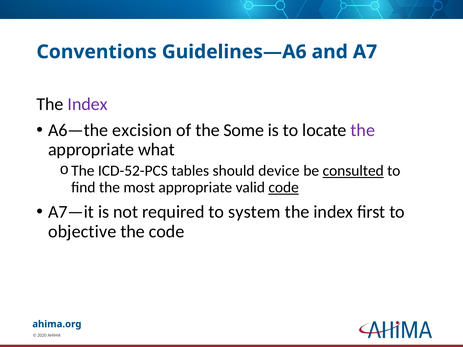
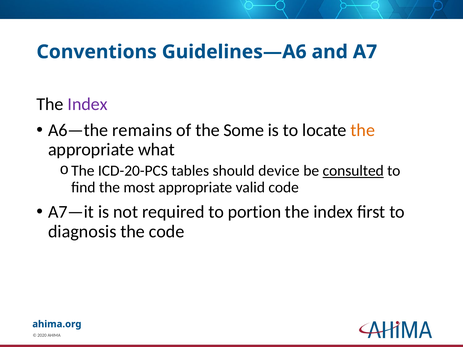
excision: excision -> remains
the at (363, 130) colour: purple -> orange
ICD-52-PCS: ICD-52-PCS -> ICD-20-PCS
code at (284, 188) underline: present -> none
system: system -> portion
objective: objective -> diagnosis
